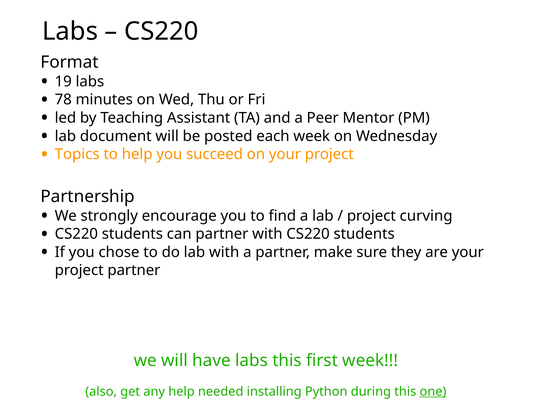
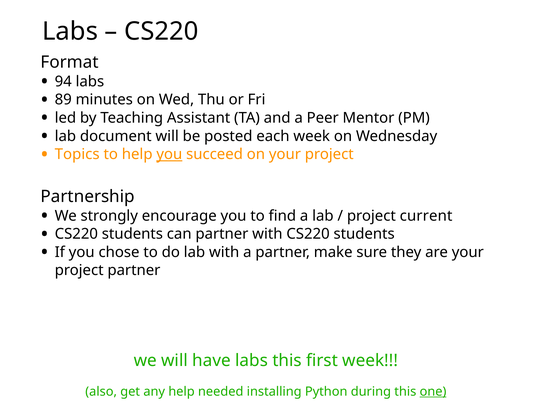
19: 19 -> 94
78: 78 -> 89
you at (169, 154) underline: none -> present
curving: curving -> current
